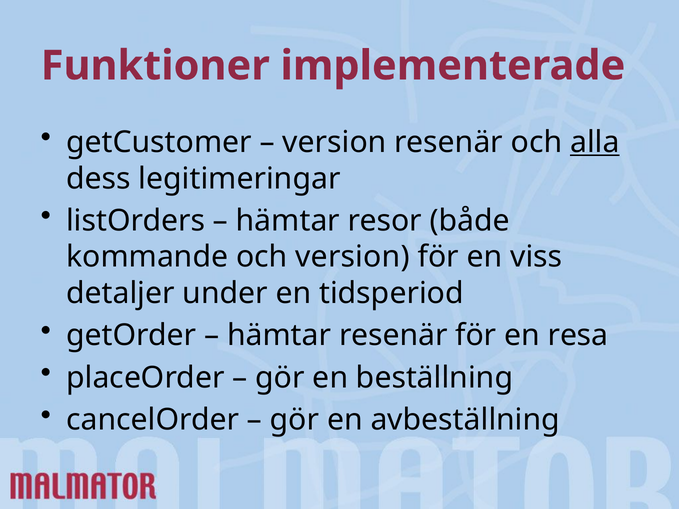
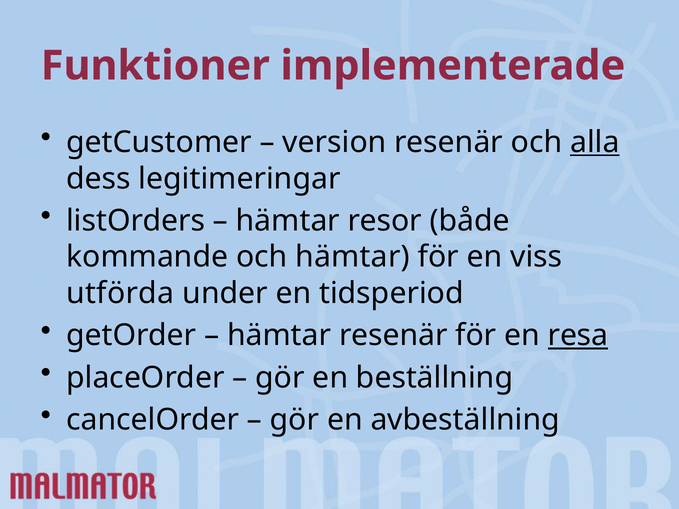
och version: version -> hämtar
detaljer: detaljer -> utförda
resa underline: none -> present
